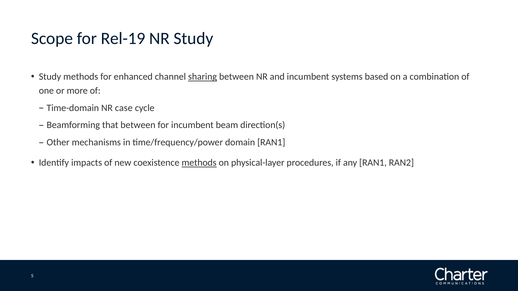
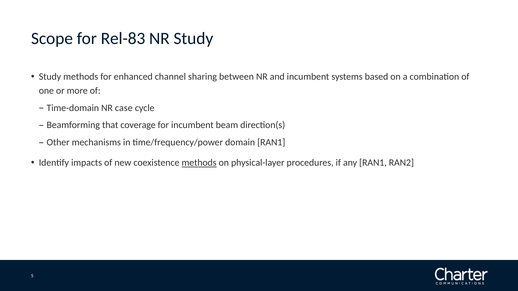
Rel-19: Rel-19 -> Rel-83
sharing underline: present -> none
that between: between -> coverage
